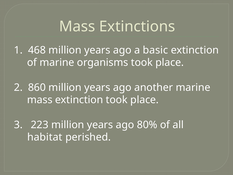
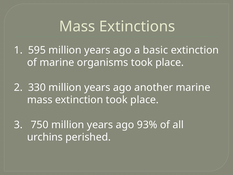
468: 468 -> 595
860: 860 -> 330
223: 223 -> 750
80%: 80% -> 93%
habitat: habitat -> urchins
